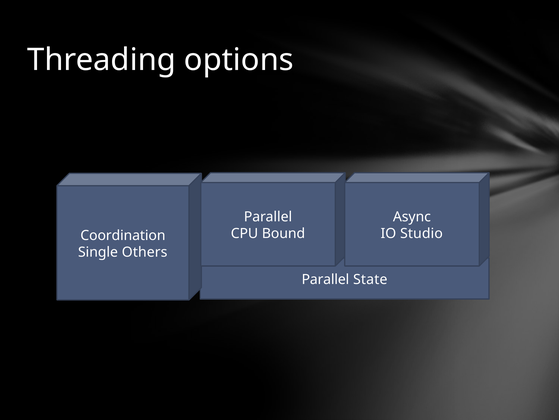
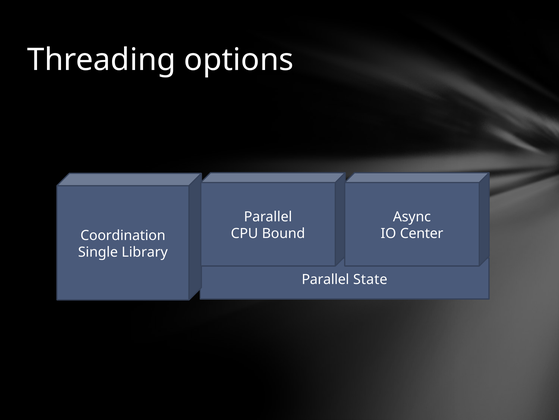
Studio: Studio -> Center
Others: Others -> Library
